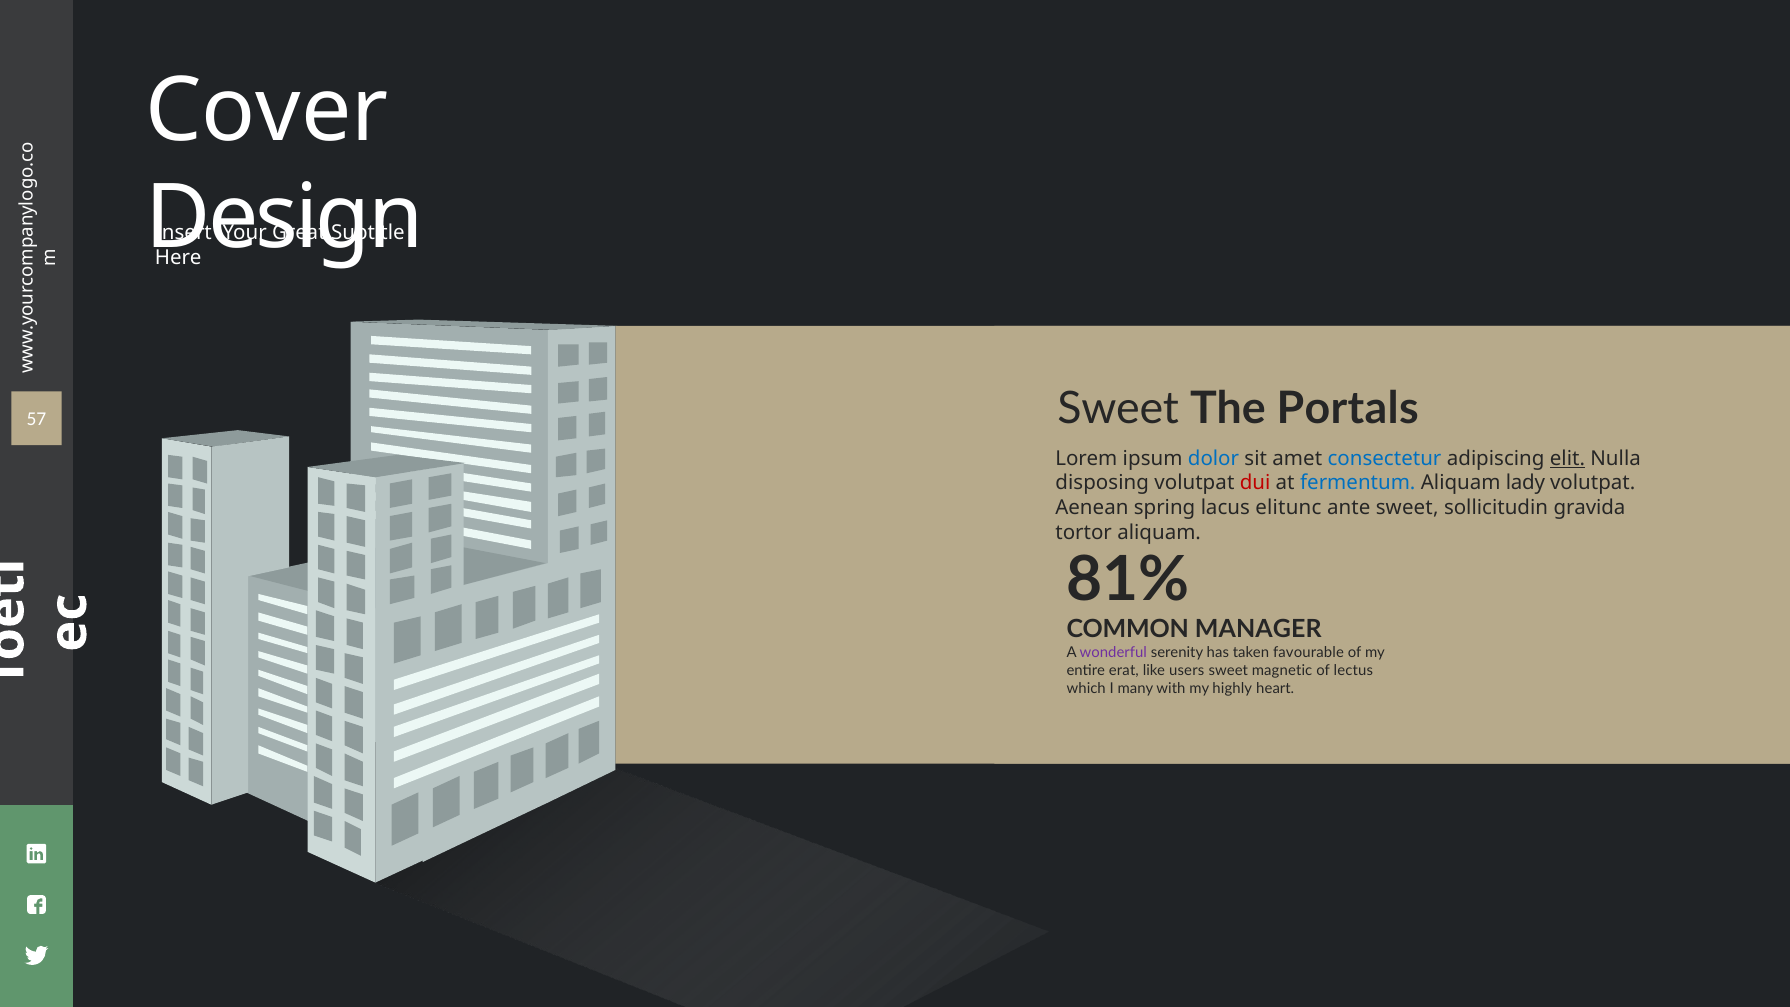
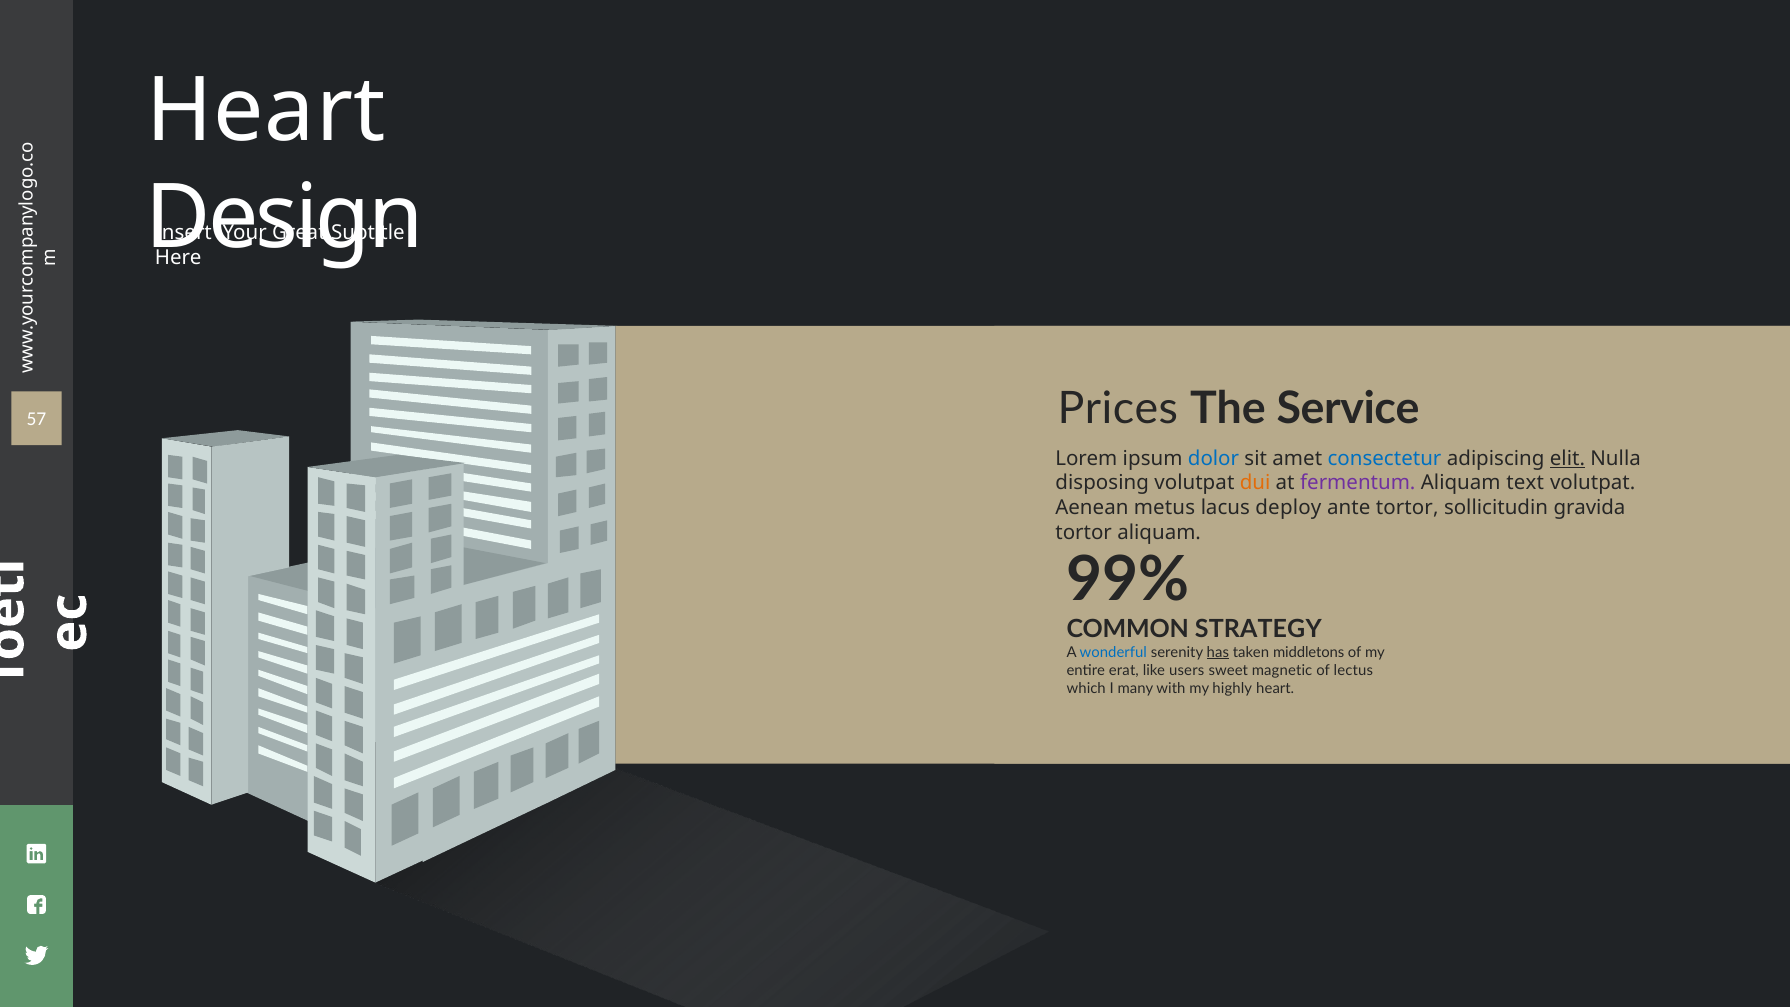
Cover at (267, 111): Cover -> Heart
Sweet at (1118, 409): Sweet -> Prices
Portals: Portals -> Service
dui colour: red -> orange
fermentum colour: blue -> purple
lady: lady -> text
spring: spring -> metus
elitunc: elitunc -> deploy
ante sweet: sweet -> tortor
81%: 81% -> 99%
MANAGER: MANAGER -> STRATEGY
wonderful colour: purple -> blue
has underline: none -> present
favourable: favourable -> middletons
